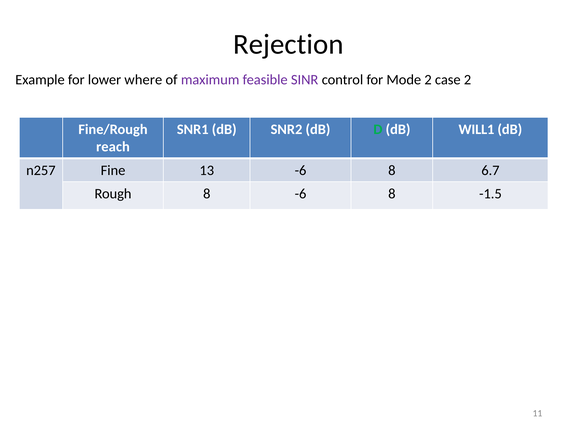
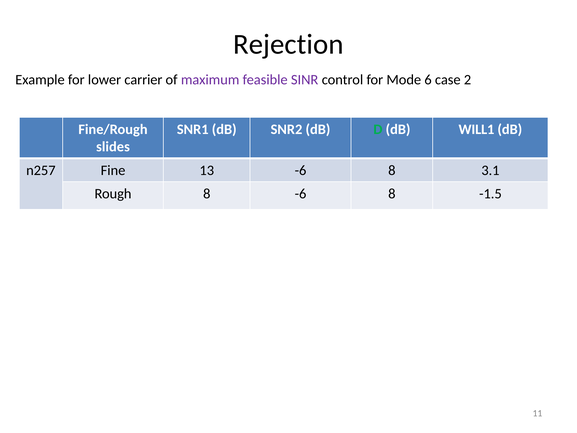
where: where -> carrier
Mode 2: 2 -> 6
reach: reach -> slides
6.7: 6.7 -> 3.1
